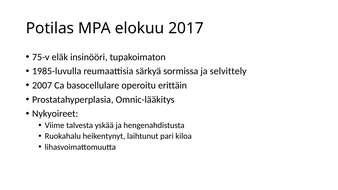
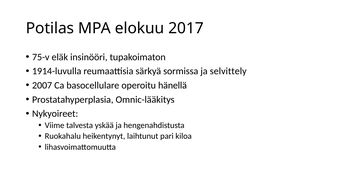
1985-luvulla: 1985-luvulla -> 1914-luvulla
erittäin: erittäin -> hänellä
